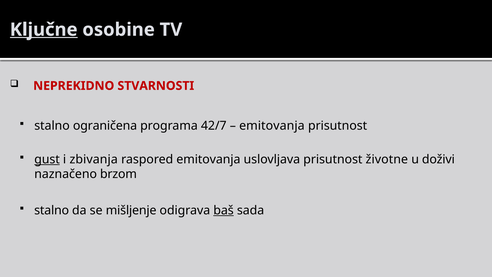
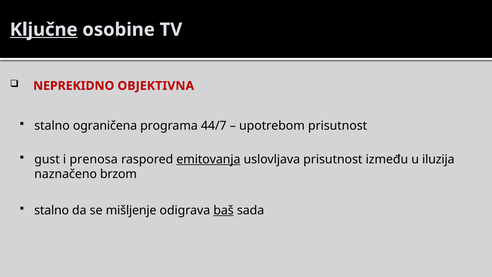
STVARNOSTI: STVARNOSTI -> OBJEKTIVNA
42/7: 42/7 -> 44/7
emitovanja at (272, 126): emitovanja -> upotrebom
gust underline: present -> none
zbivanja: zbivanja -> prenosa
emitovanja at (208, 159) underline: none -> present
životne: životne -> između
doživi: doživi -> iluzija
